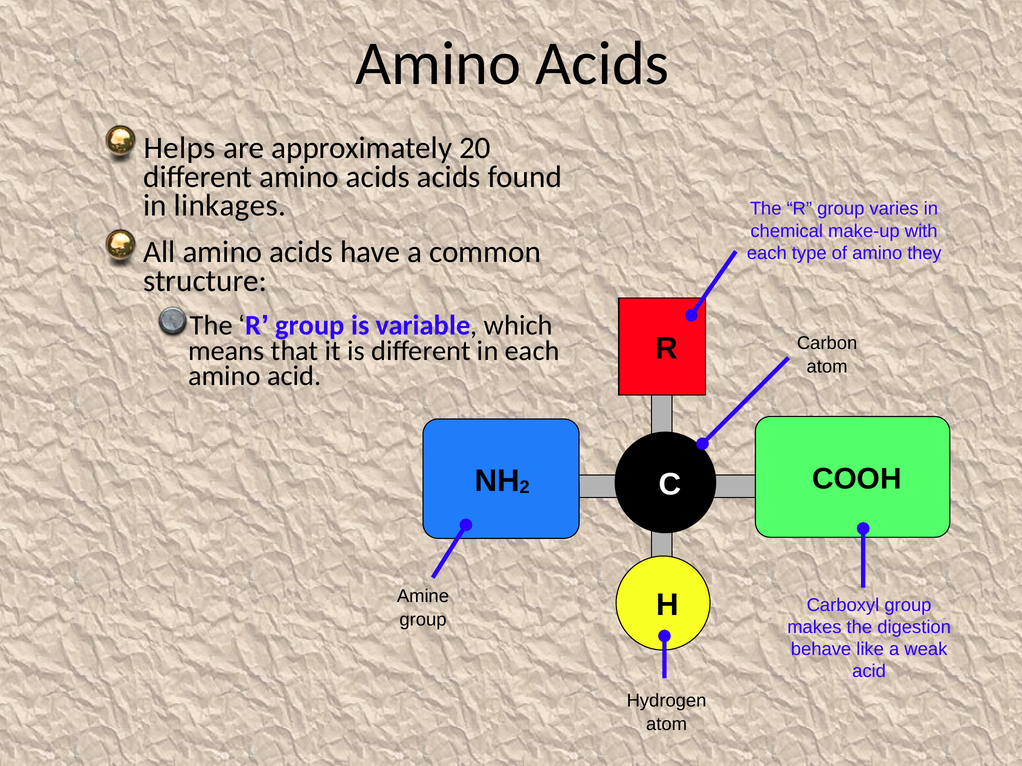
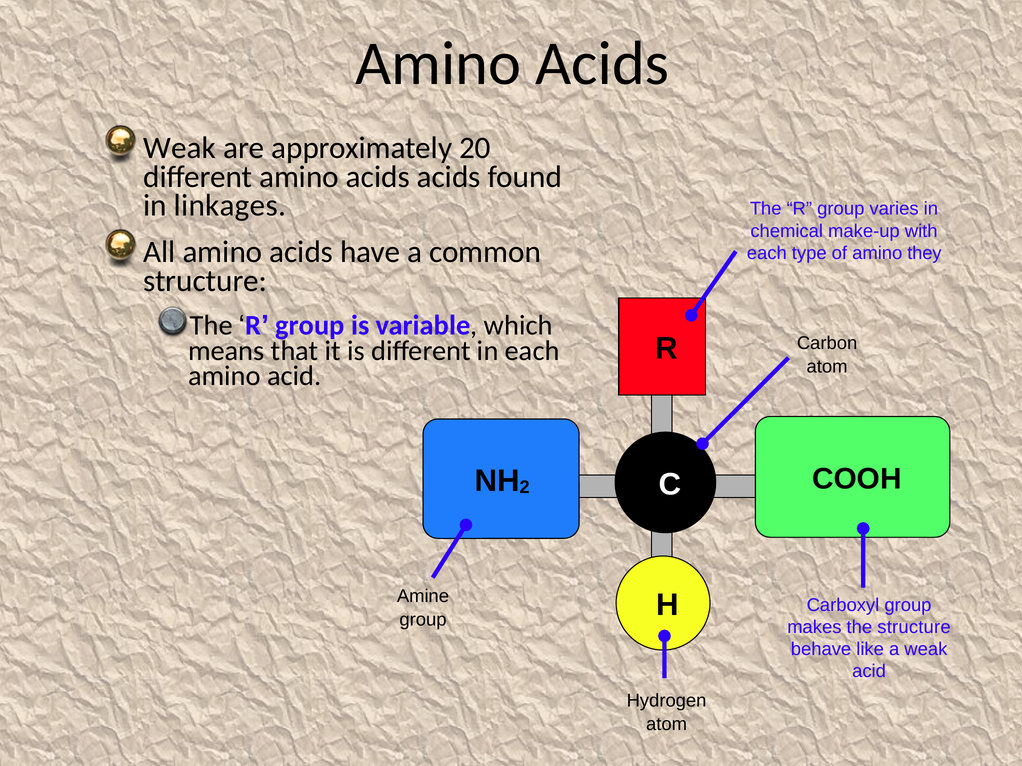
Helps at (180, 148): Helps -> Weak
the digestion: digestion -> structure
